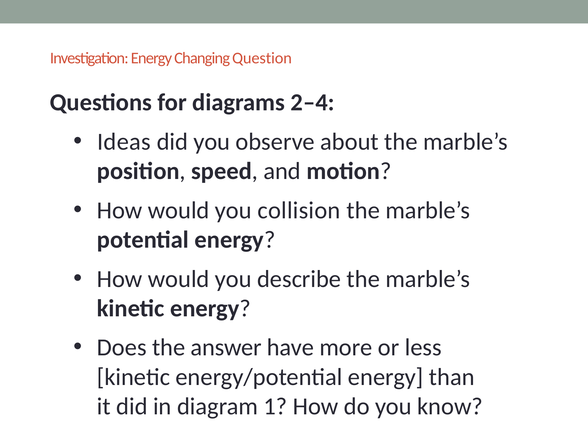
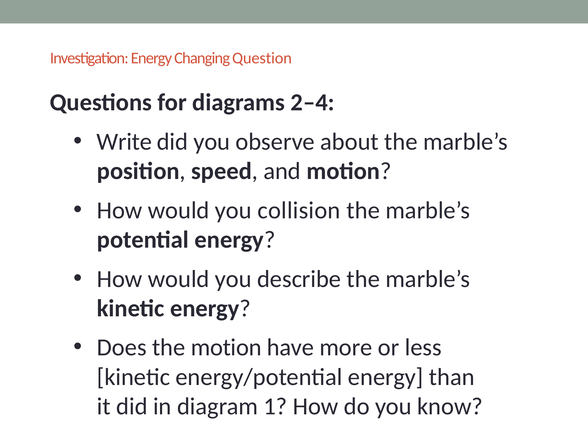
Ideas: Ideas -> Write
the answer: answer -> motion
